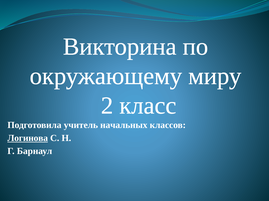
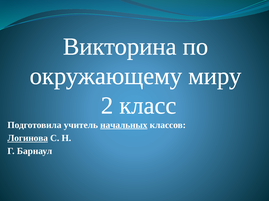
начальных underline: none -> present
